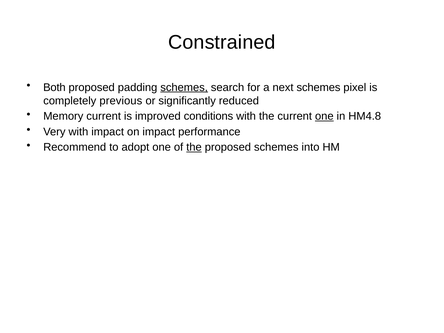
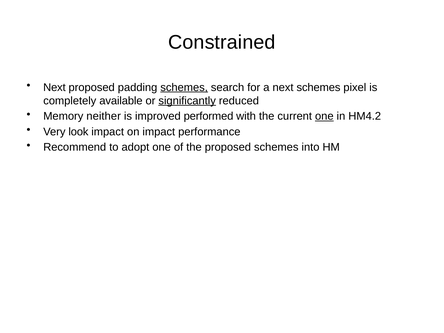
Both at (54, 87): Both -> Next
previous: previous -> available
significantly underline: none -> present
Memory current: current -> neither
conditions: conditions -> performed
HM4.8: HM4.8 -> HM4.2
Very with: with -> look
the at (194, 147) underline: present -> none
